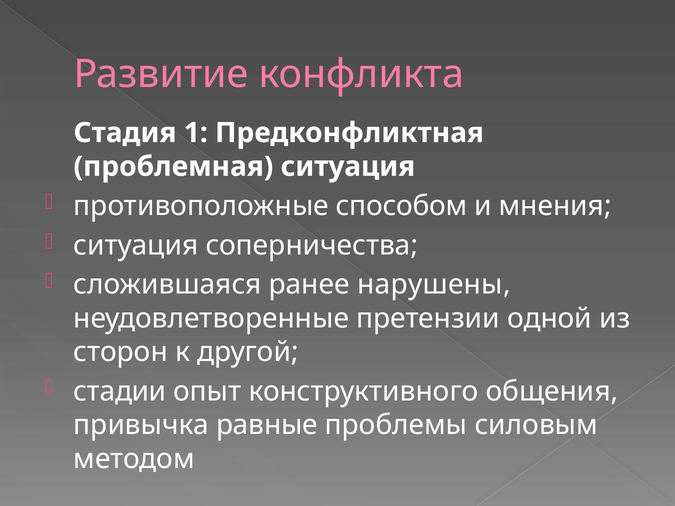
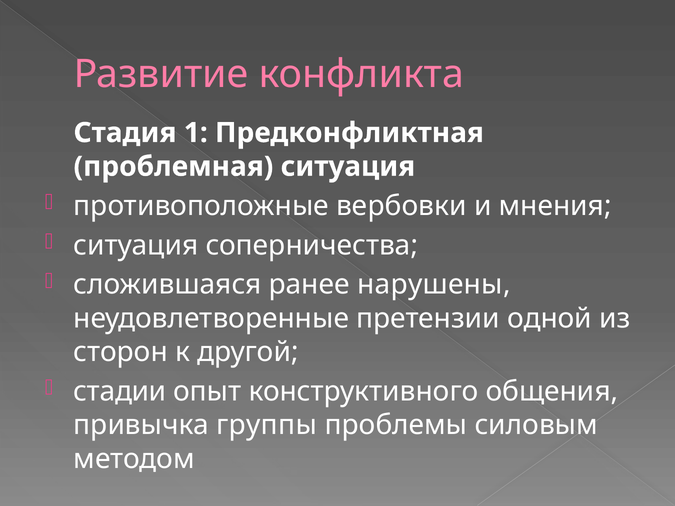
способом: способом -> вербовки
равные: равные -> группы
